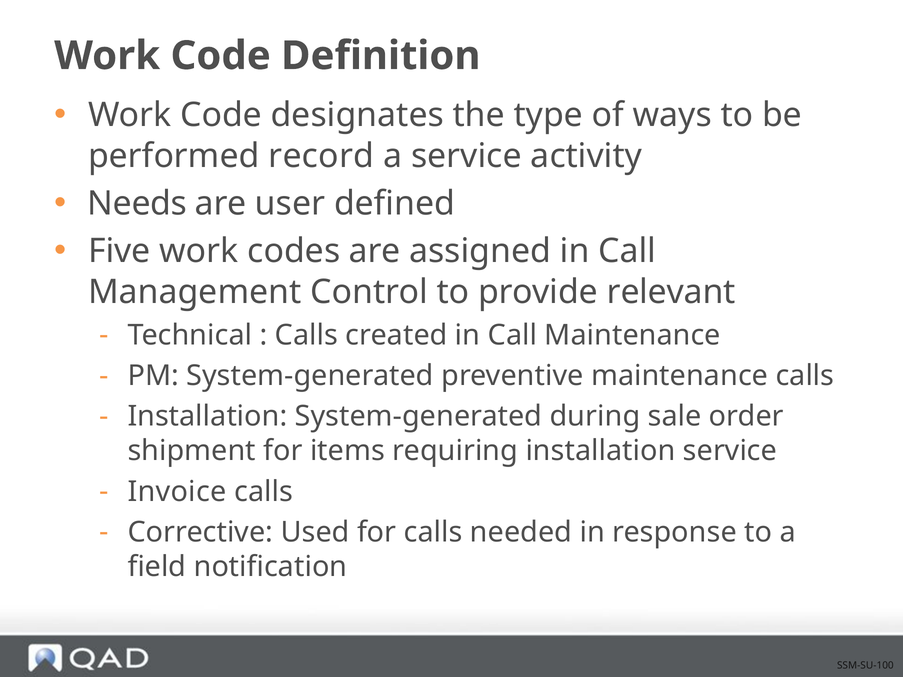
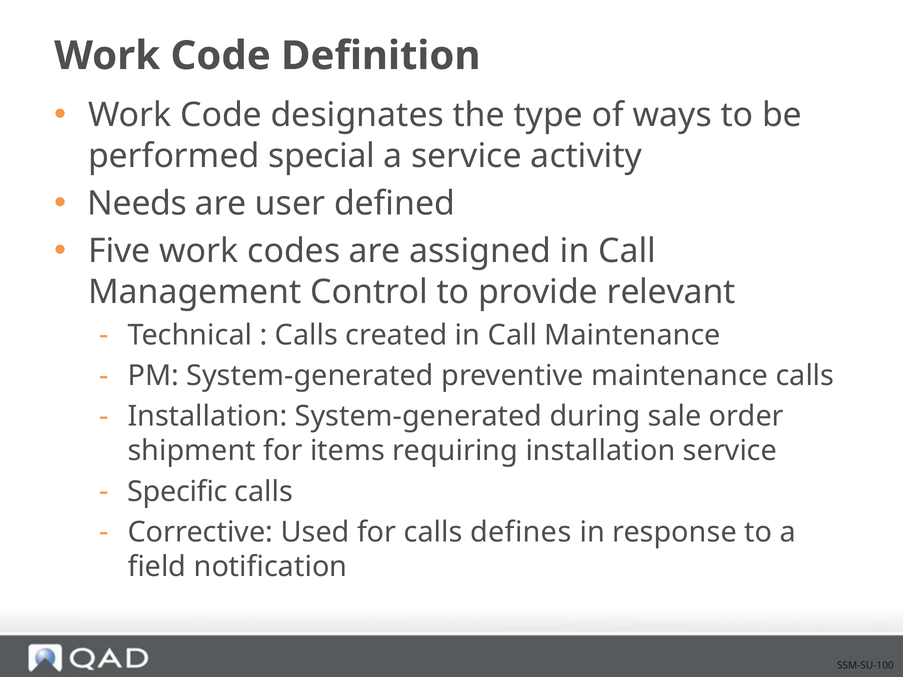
record: record -> special
Invoice: Invoice -> Specific
needed: needed -> defines
